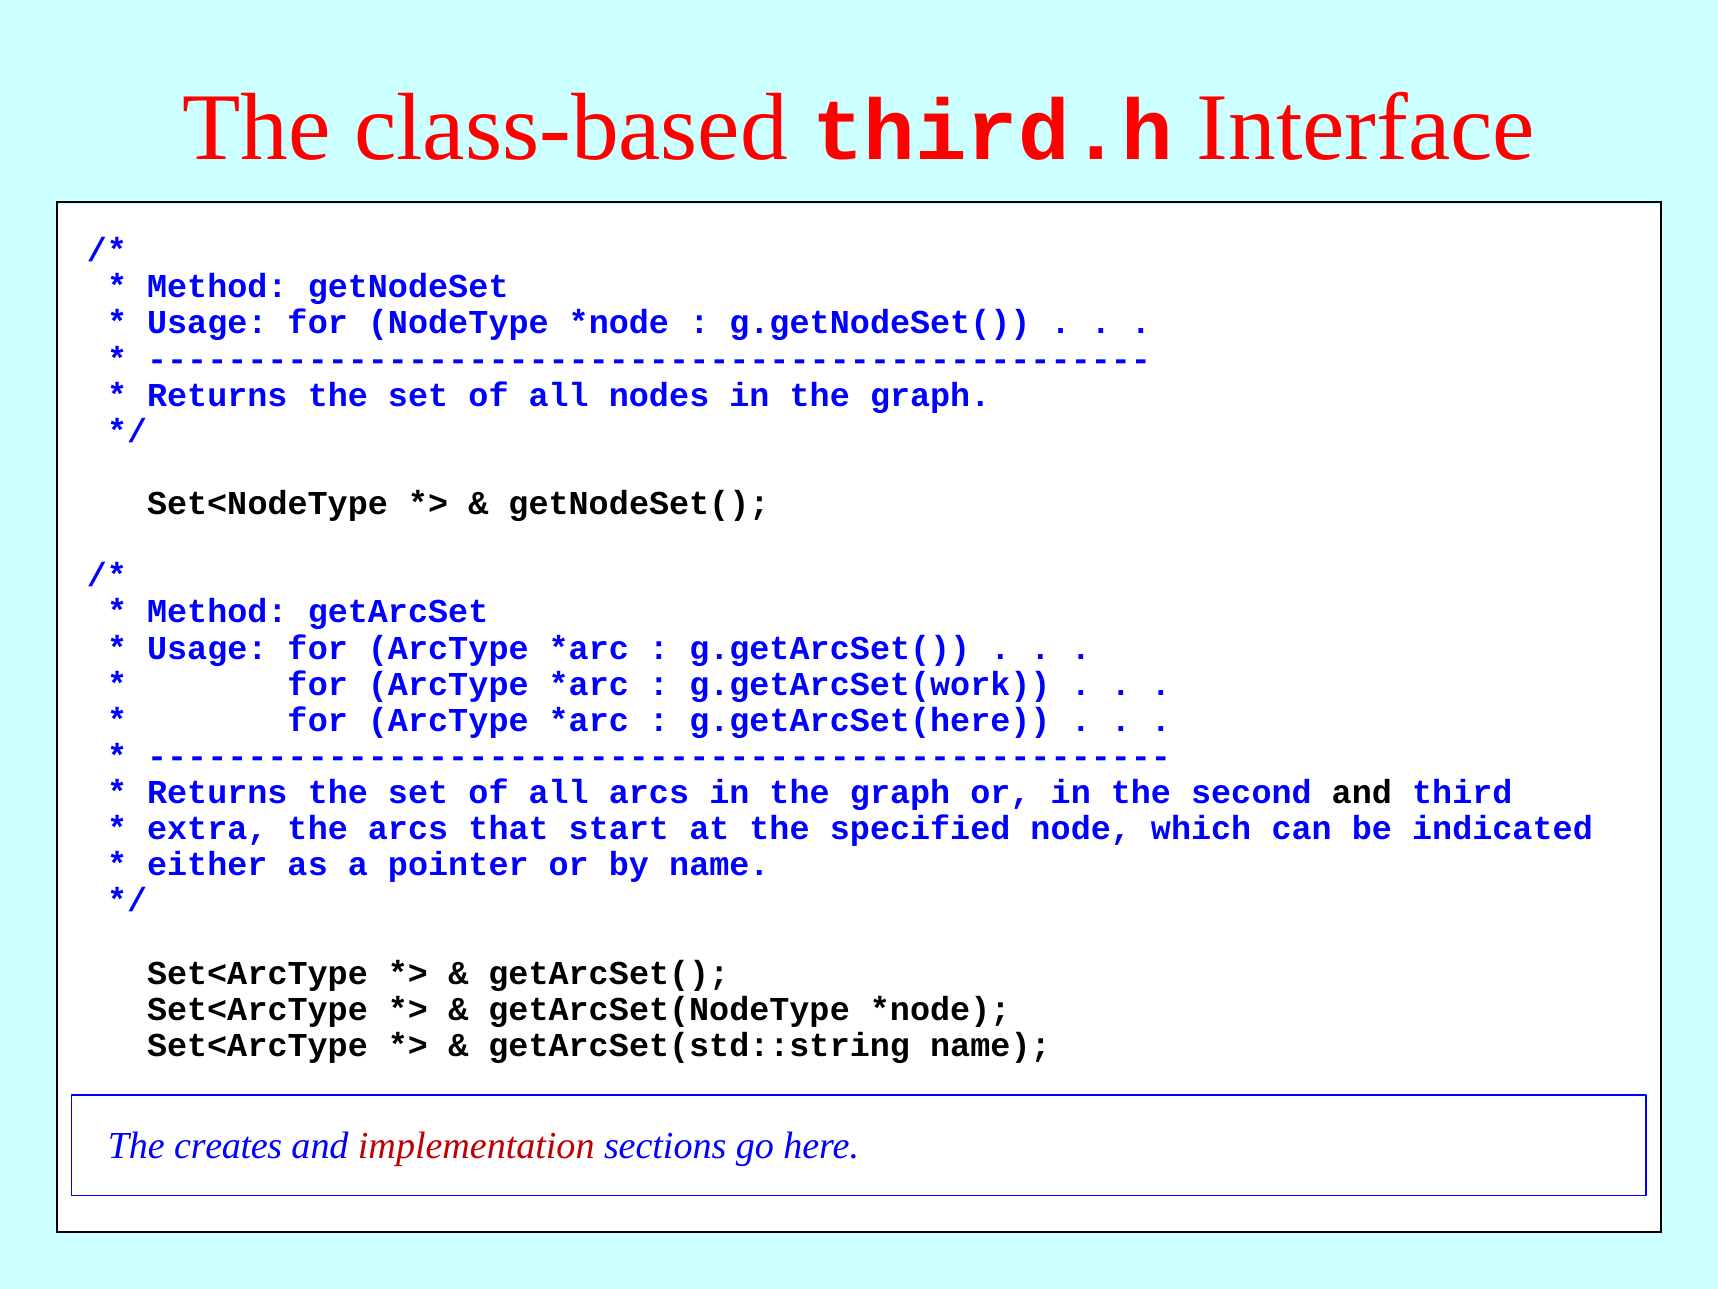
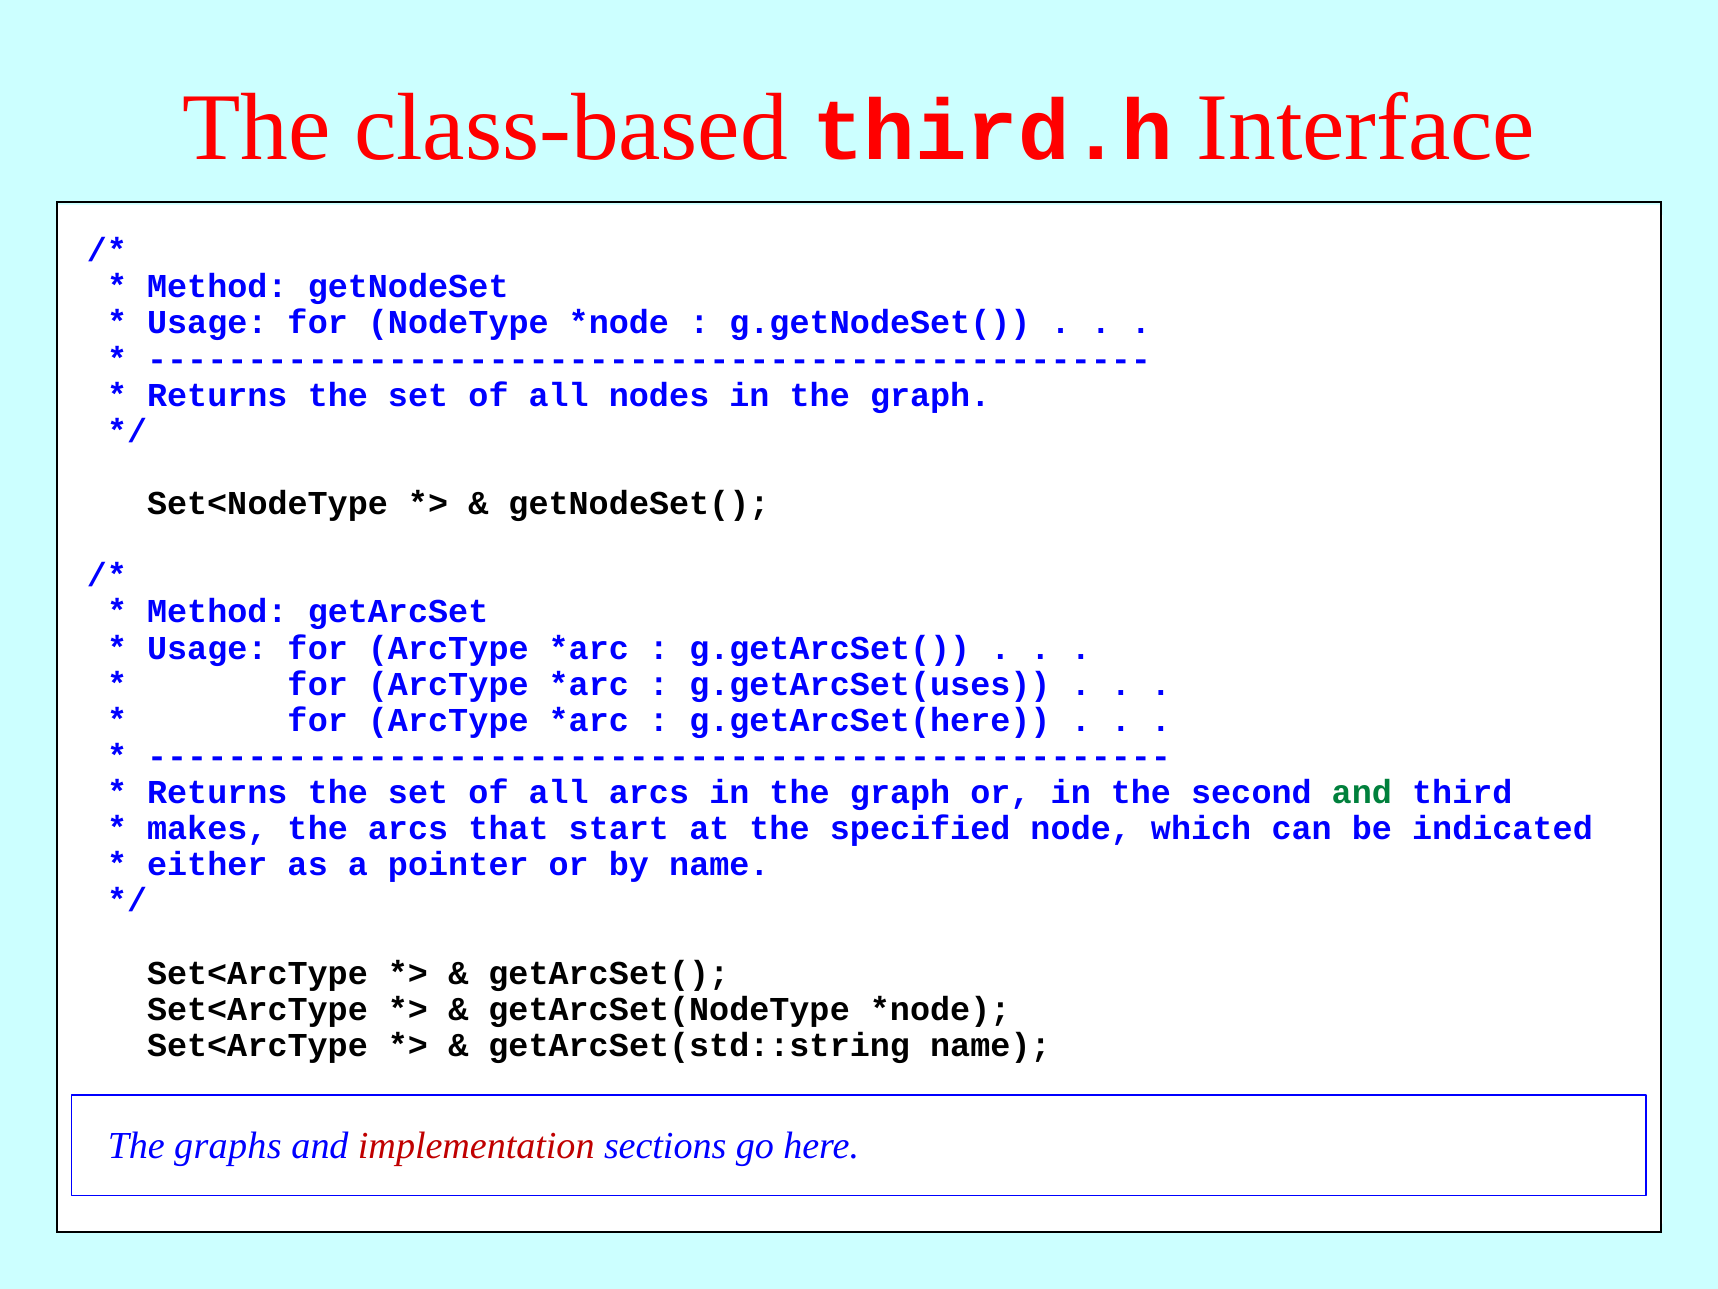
g.getArcSet(work: g.getArcSet(work -> g.getArcSet(uses
and at (1362, 792) colour: black -> green
extra: extra -> makes
creates: creates -> graphs
